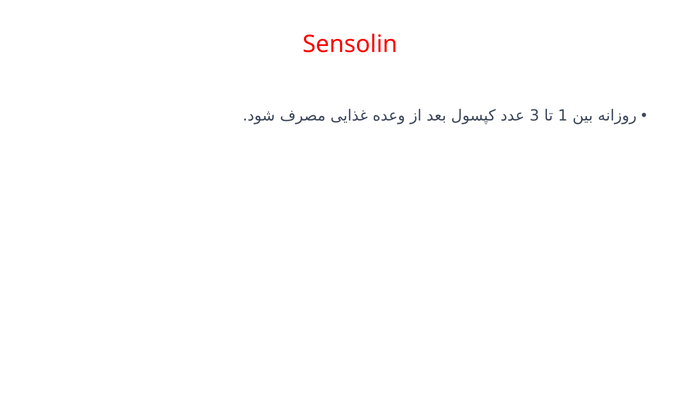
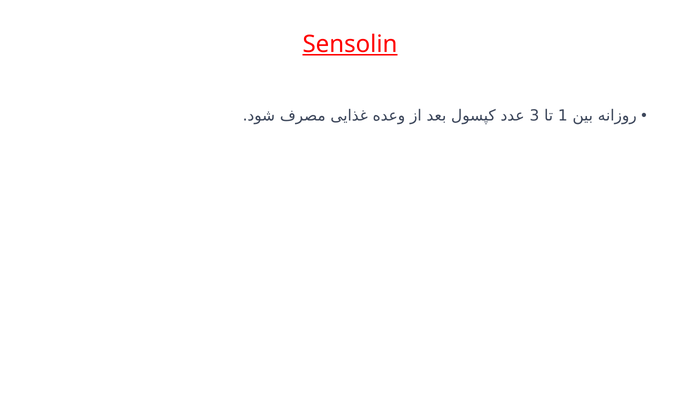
Sensolin underline: none -> present
